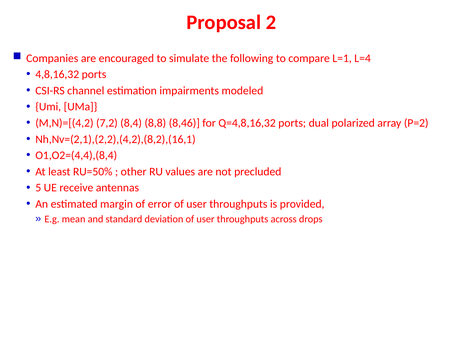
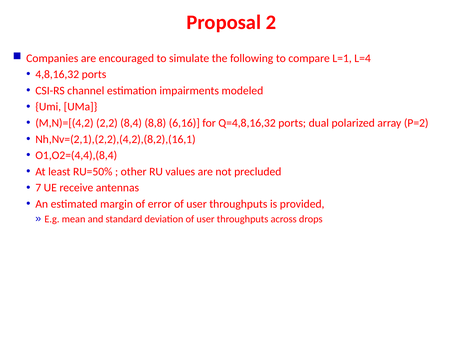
7,2: 7,2 -> 2,2
8,46: 8,46 -> 6,16
5: 5 -> 7
